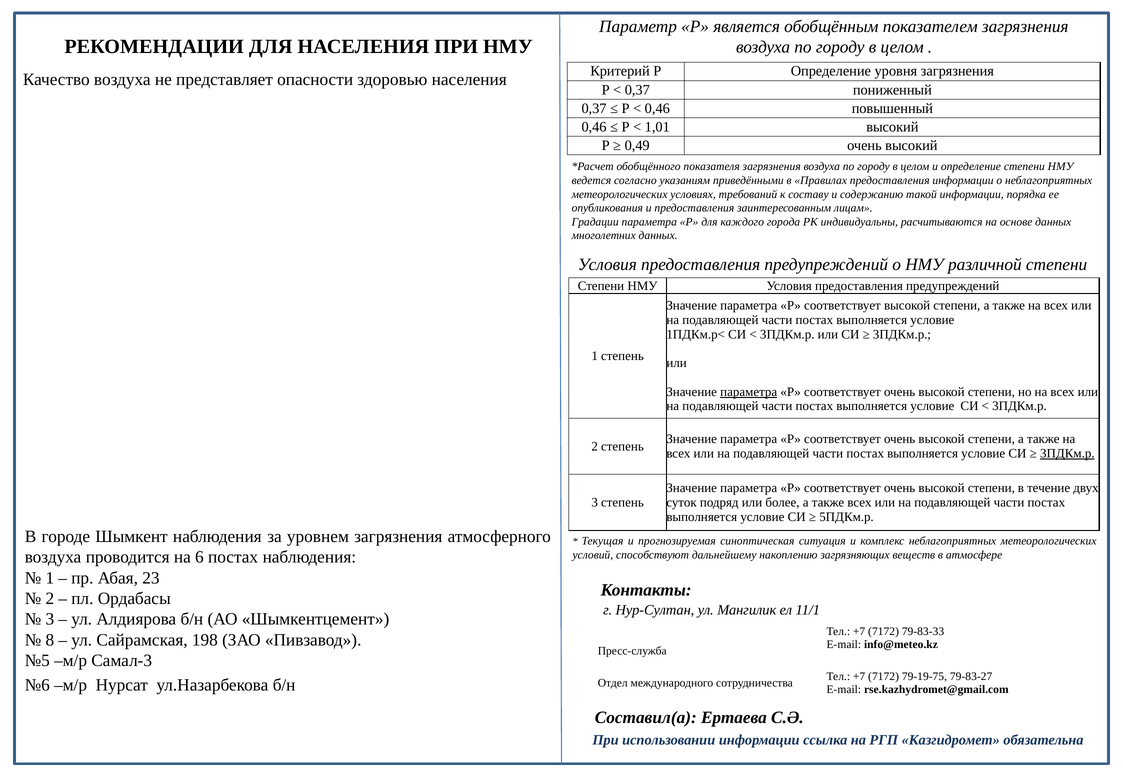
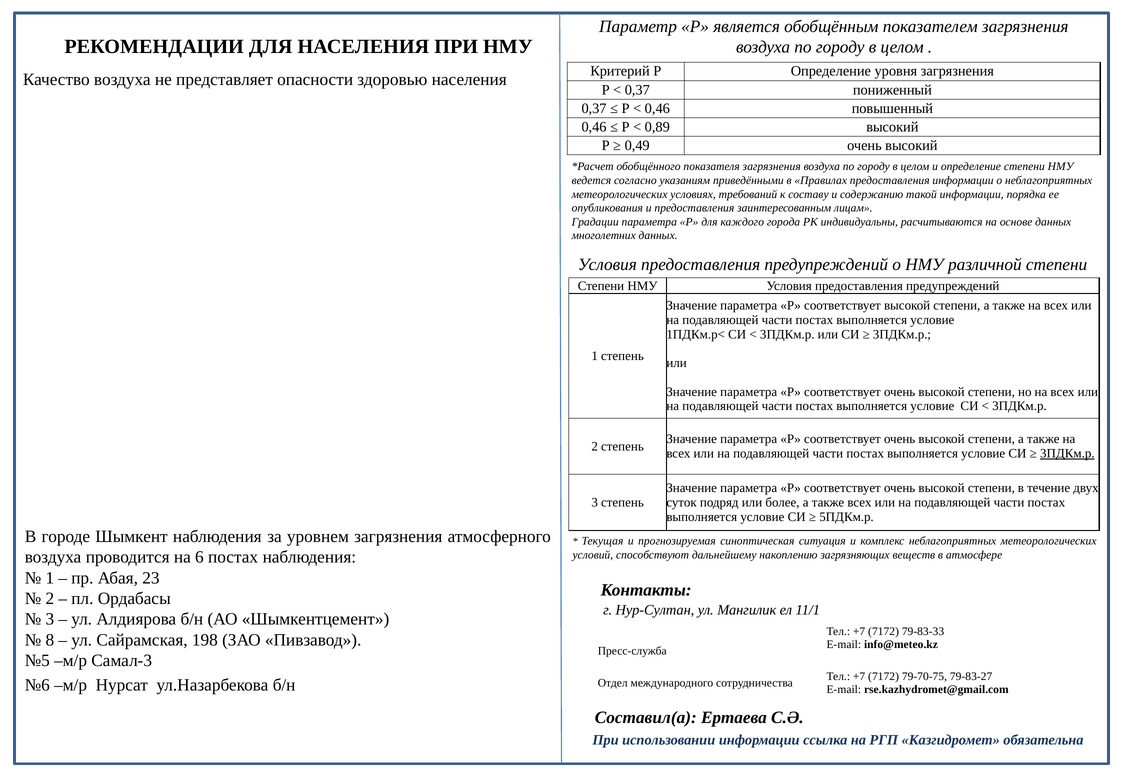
1,01: 1,01 -> 0,89
параметра at (749, 392) underline: present -> none
79-19-75: 79-19-75 -> 79-70-75
